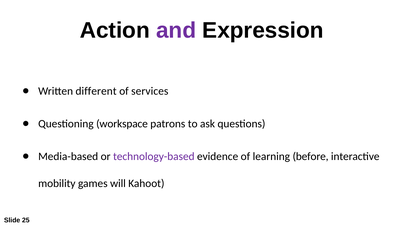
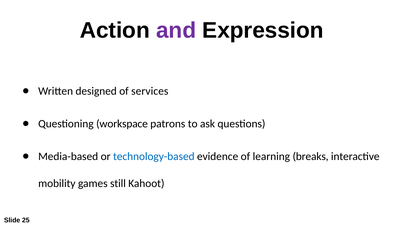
different: different -> designed
technology-based colour: purple -> blue
before: before -> breaks
will: will -> still
